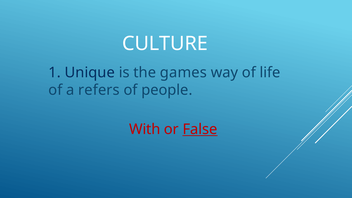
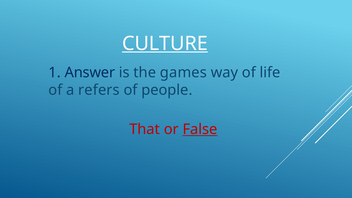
CULTURE underline: none -> present
Unique: Unique -> Answer
With: With -> That
